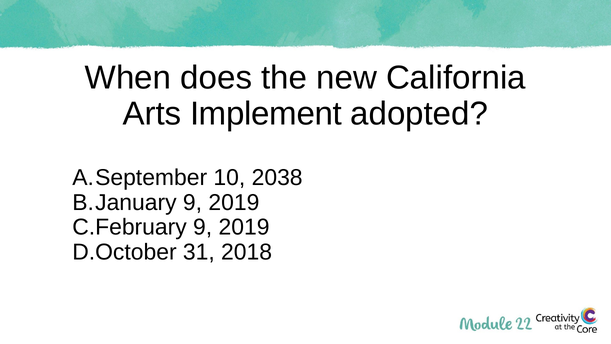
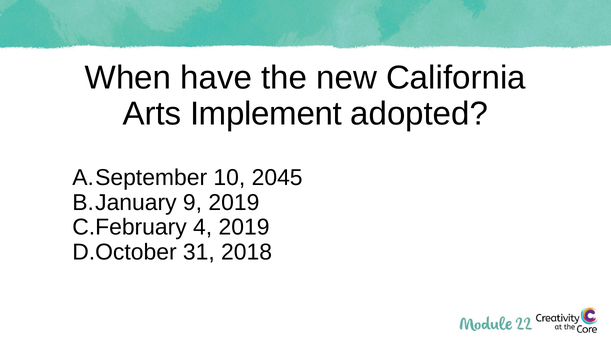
does: does -> have
2038: 2038 -> 2045
9 at (203, 227): 9 -> 4
